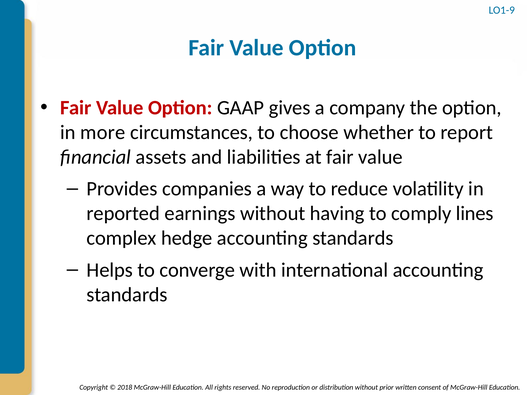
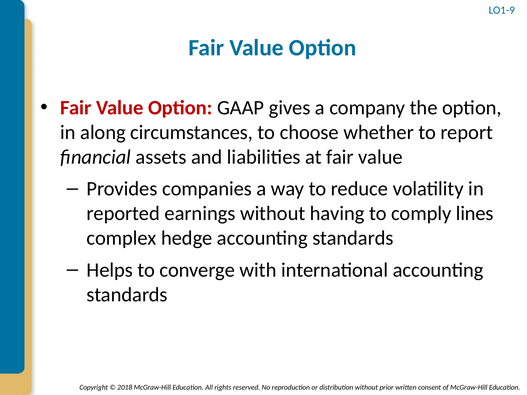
more: more -> along
